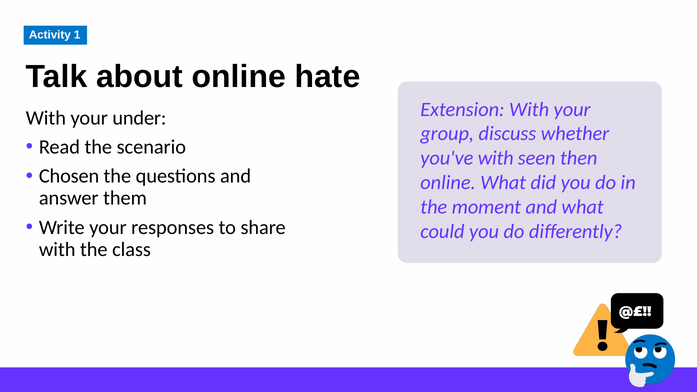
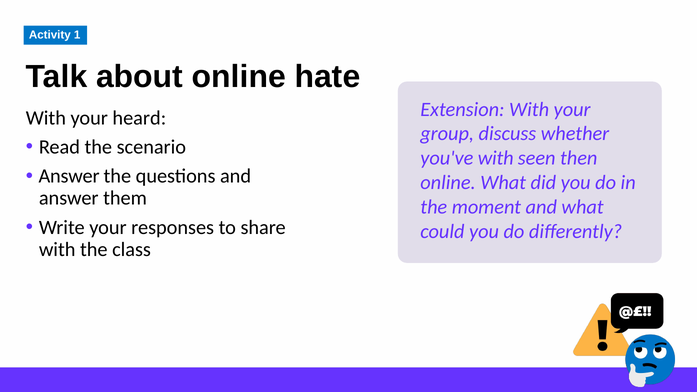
under: under -> heard
Chosen at (69, 176): Chosen -> Answer
